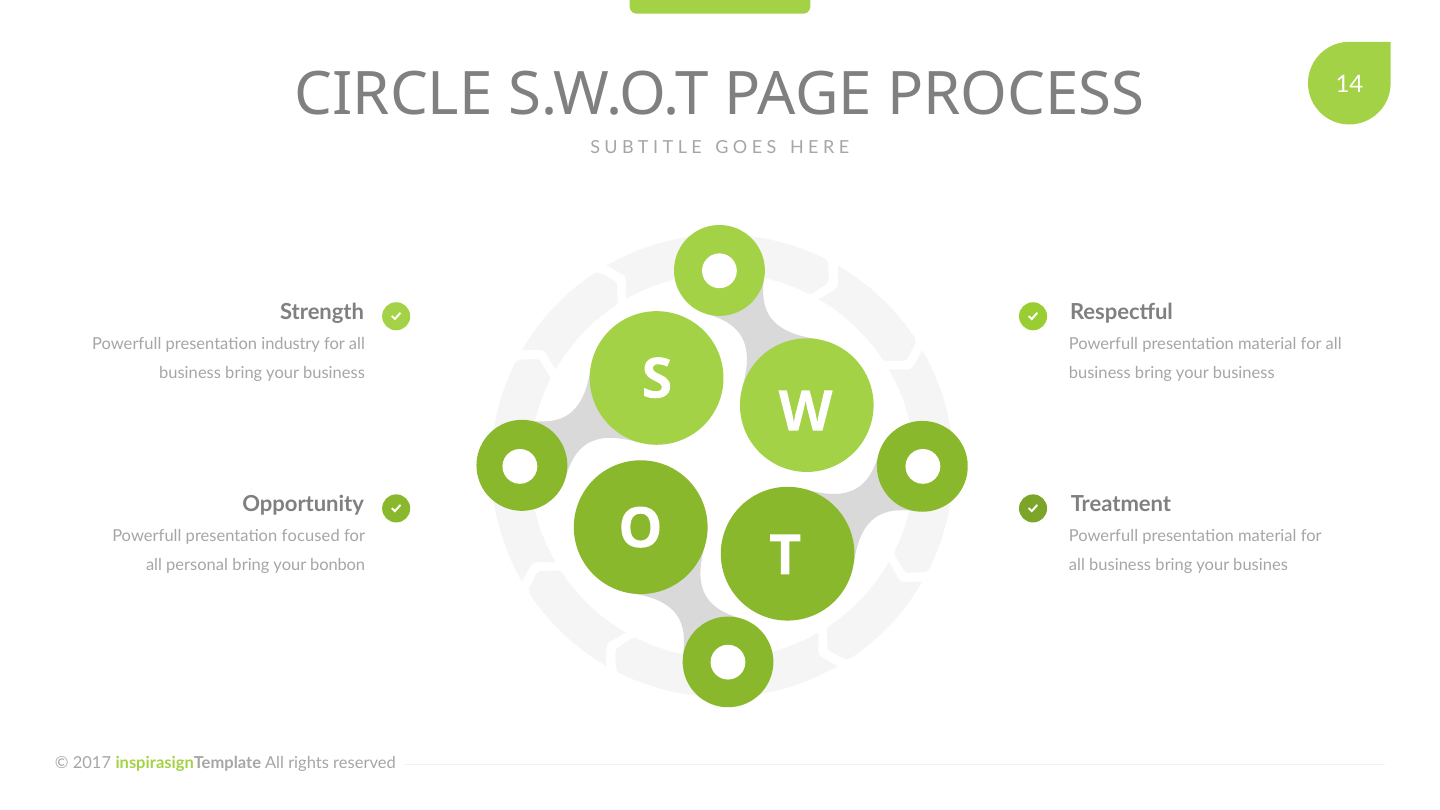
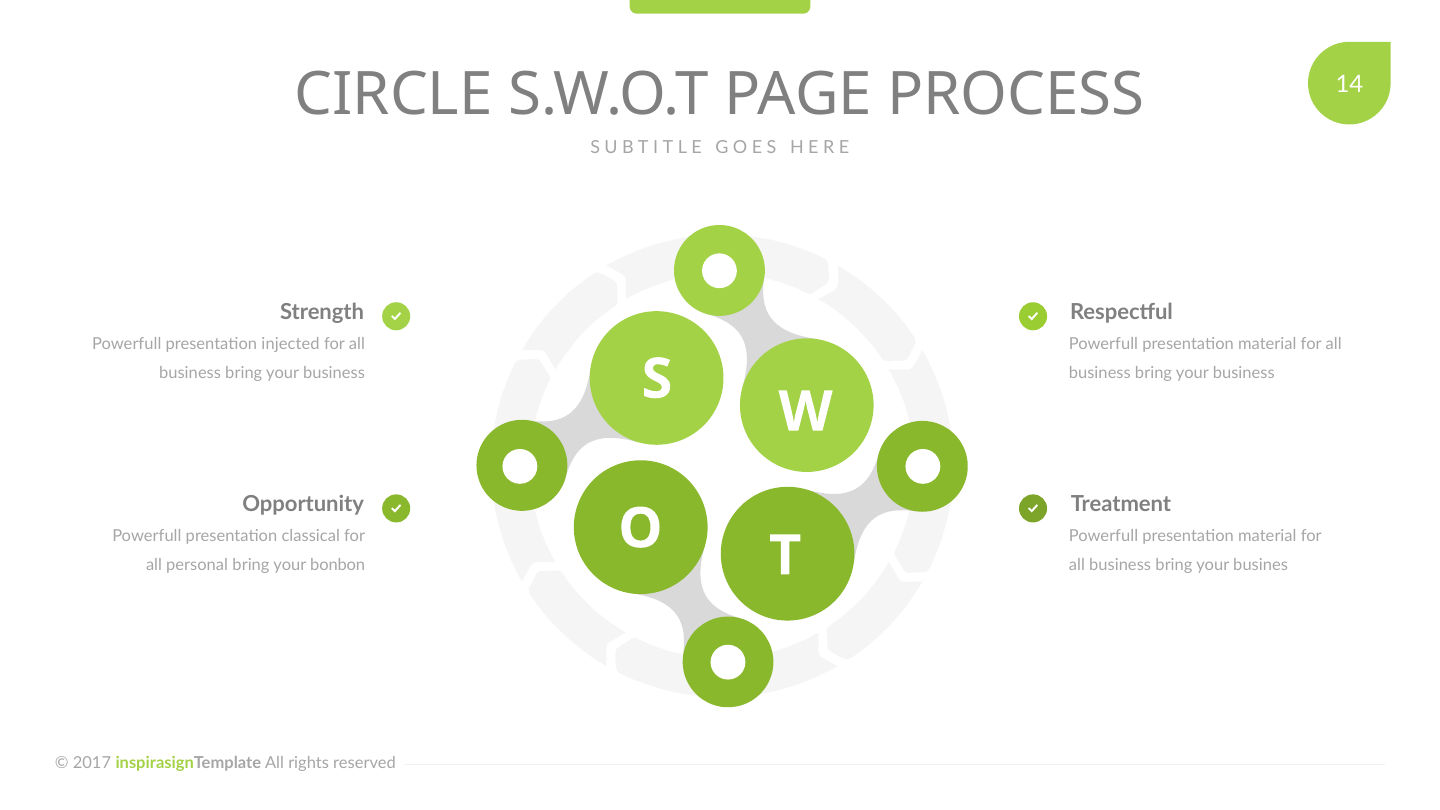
industry: industry -> injected
focused: focused -> classical
